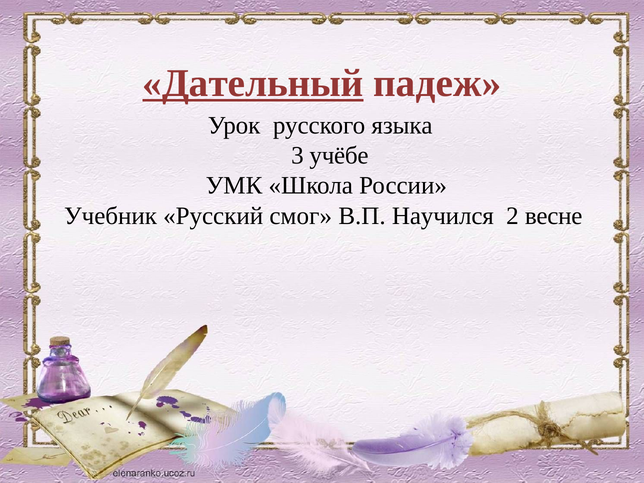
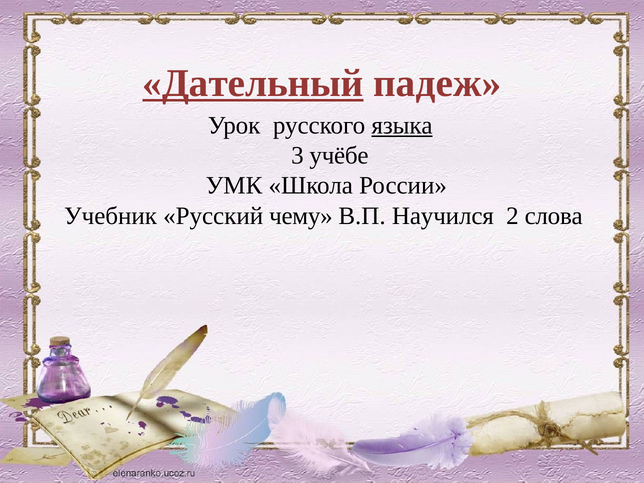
языка underline: none -> present
смог: смог -> чему
весне: весне -> слова
